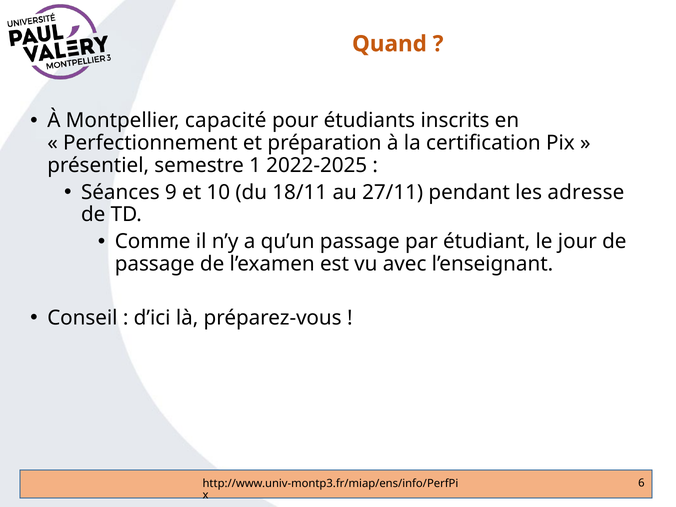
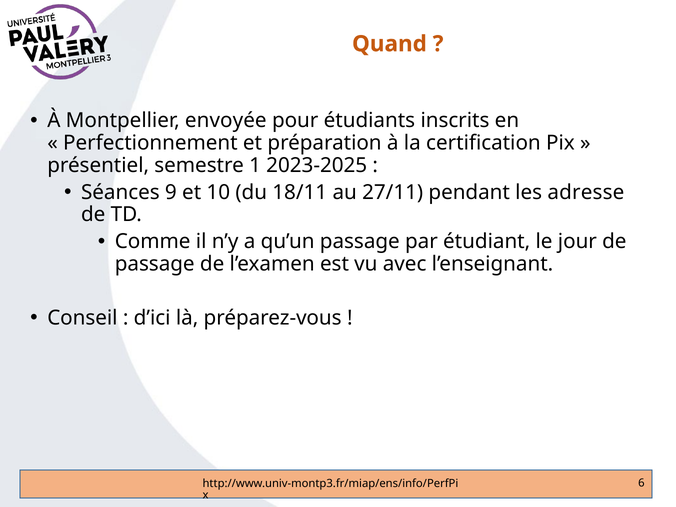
capacité: capacité -> envoyée
2022-2025: 2022-2025 -> 2023-2025
